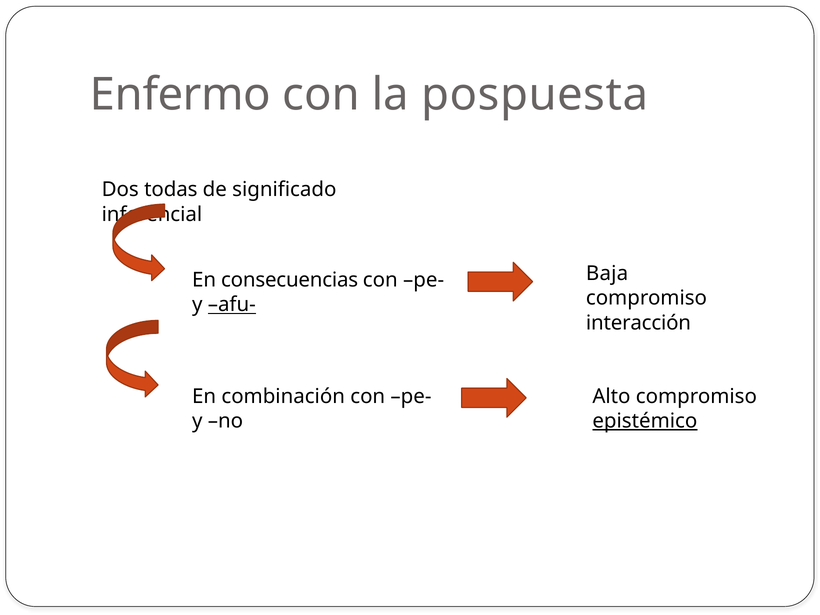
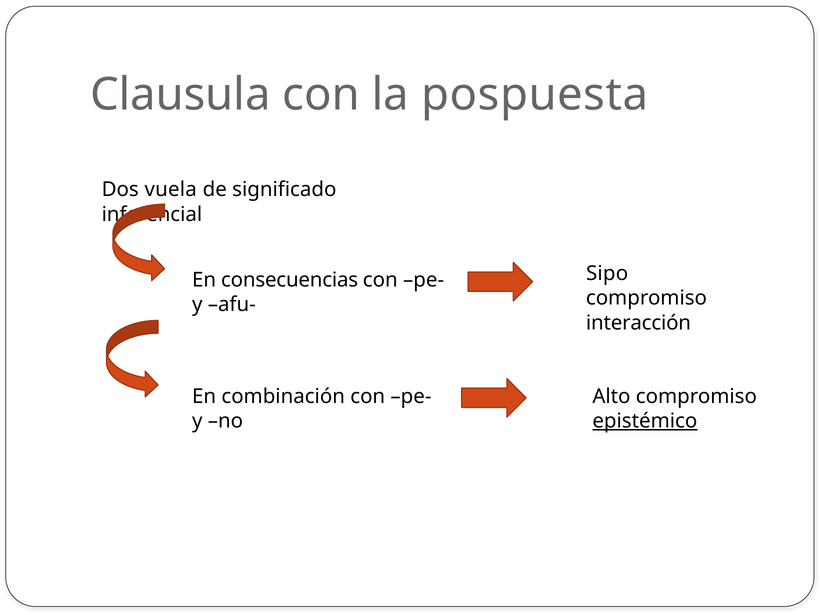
Enfermo: Enfermo -> Clausula
todas: todas -> vuela
Baja: Baja -> Sipo
afu- underline: present -> none
